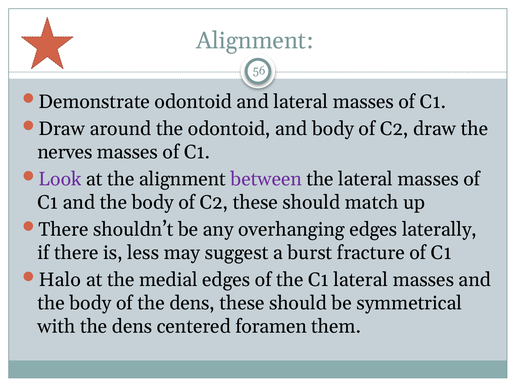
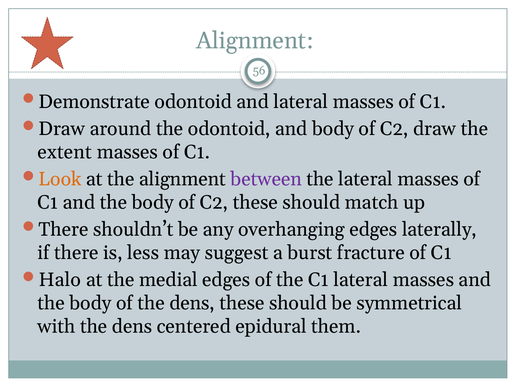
nerves: nerves -> extent
Look colour: purple -> orange
foramen: foramen -> epidural
